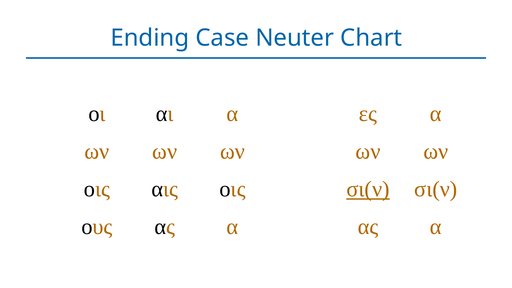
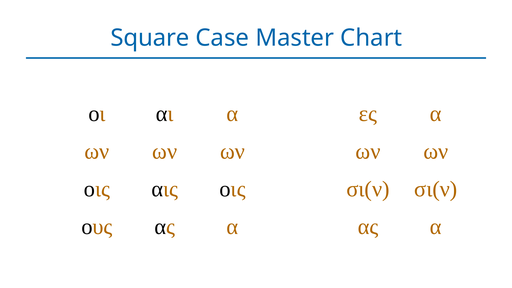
Ending: Ending -> Square
Neuter: Neuter -> Master
σι(ν at (368, 189) underline: present -> none
